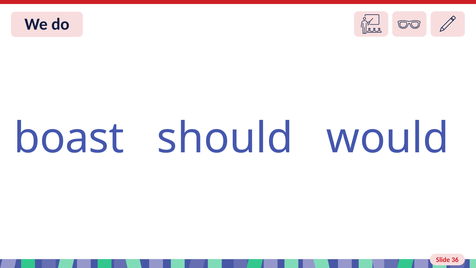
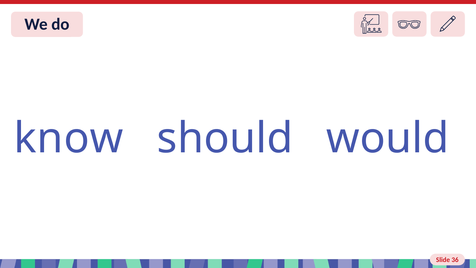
boast: boast -> know
